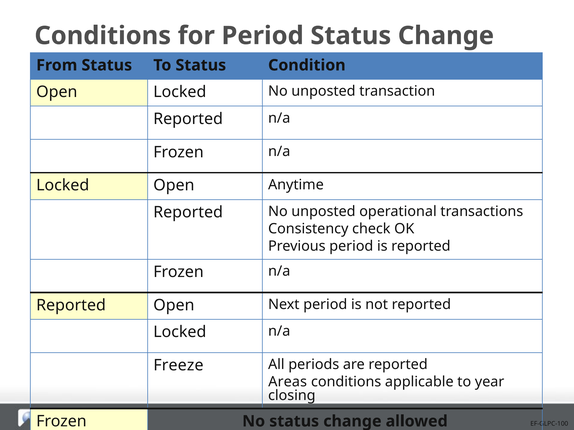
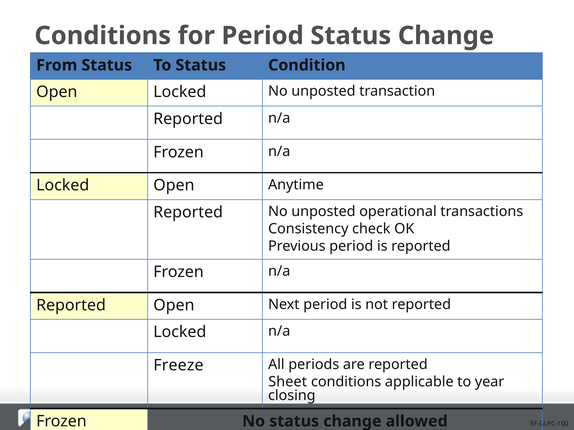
Areas: Areas -> Sheet
